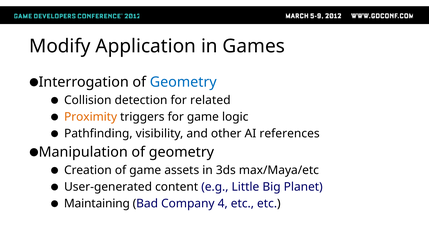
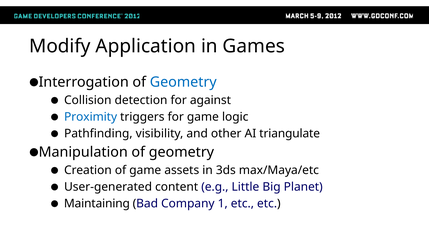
related: related -> against
Proximity colour: orange -> blue
references: references -> triangulate
4: 4 -> 1
